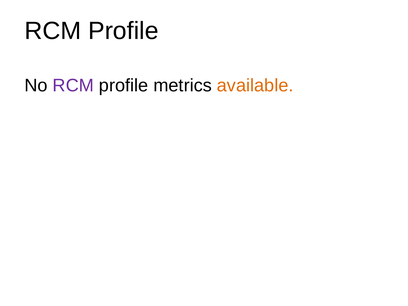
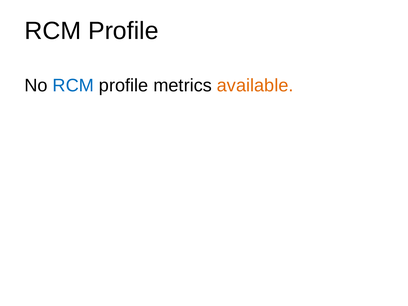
RCM at (73, 86) colour: purple -> blue
